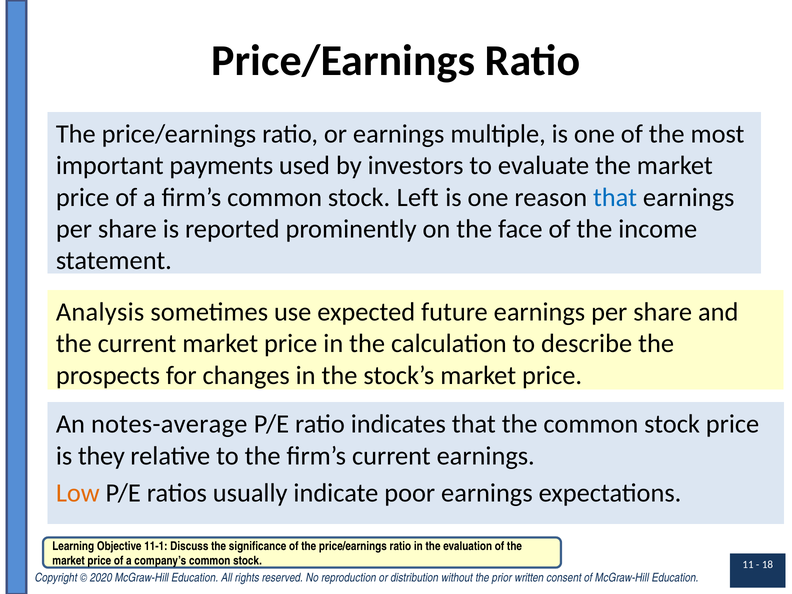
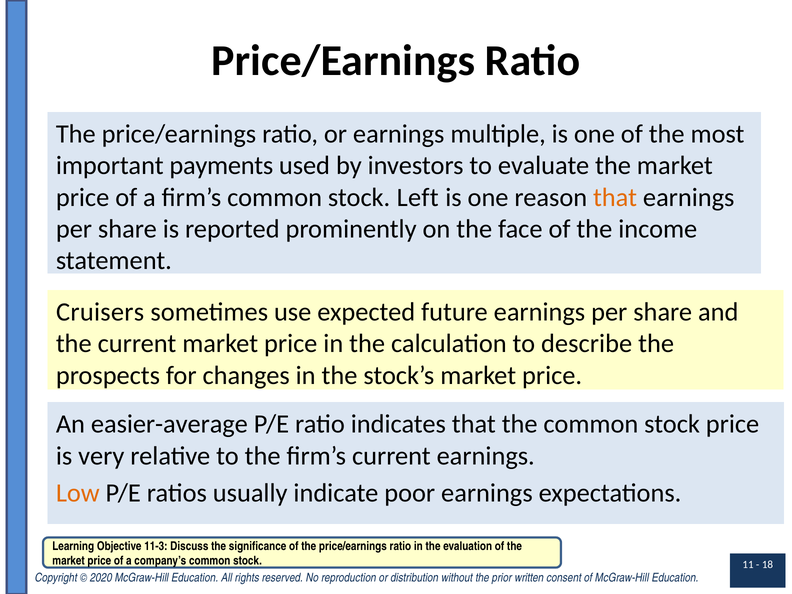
that at (615, 197) colour: blue -> orange
Analysis: Analysis -> Cruisers
notes-average: notes-average -> easier-average
they: they -> very
11-1: 11-1 -> 11-3
